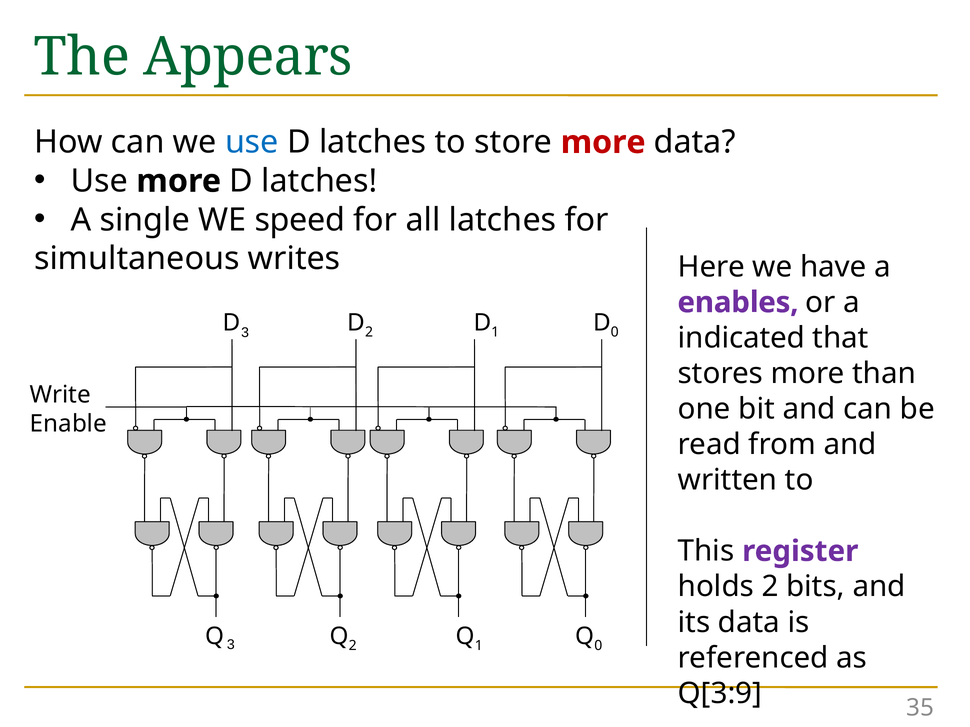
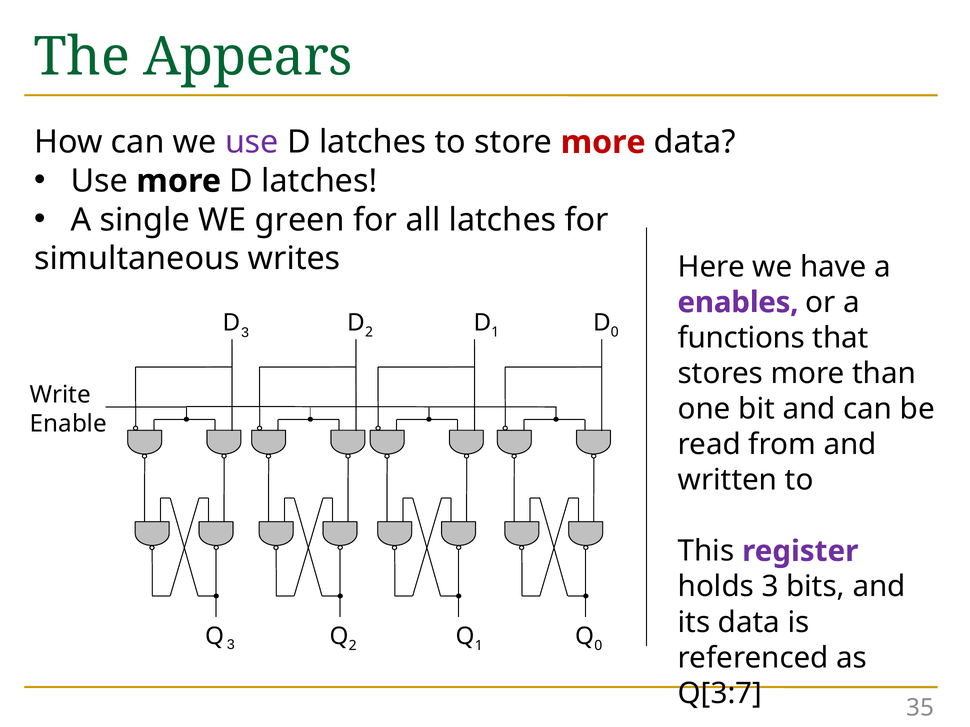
use at (252, 142) colour: blue -> purple
speed: speed -> green
indicated: indicated -> functions
holds 2: 2 -> 3
Q[3:9: Q[3:9 -> Q[3:7
